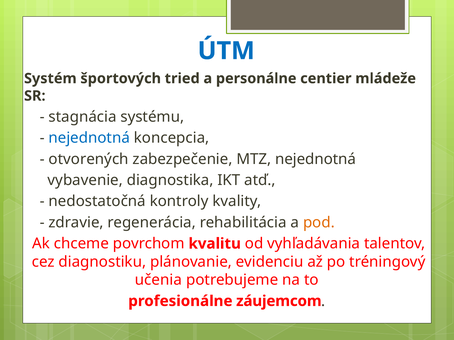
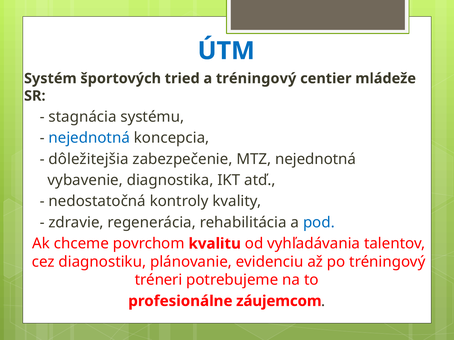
a personálne: personálne -> tréningový
otvorených: otvorených -> dôležitejšia
pod colour: orange -> blue
učenia: učenia -> tréneri
